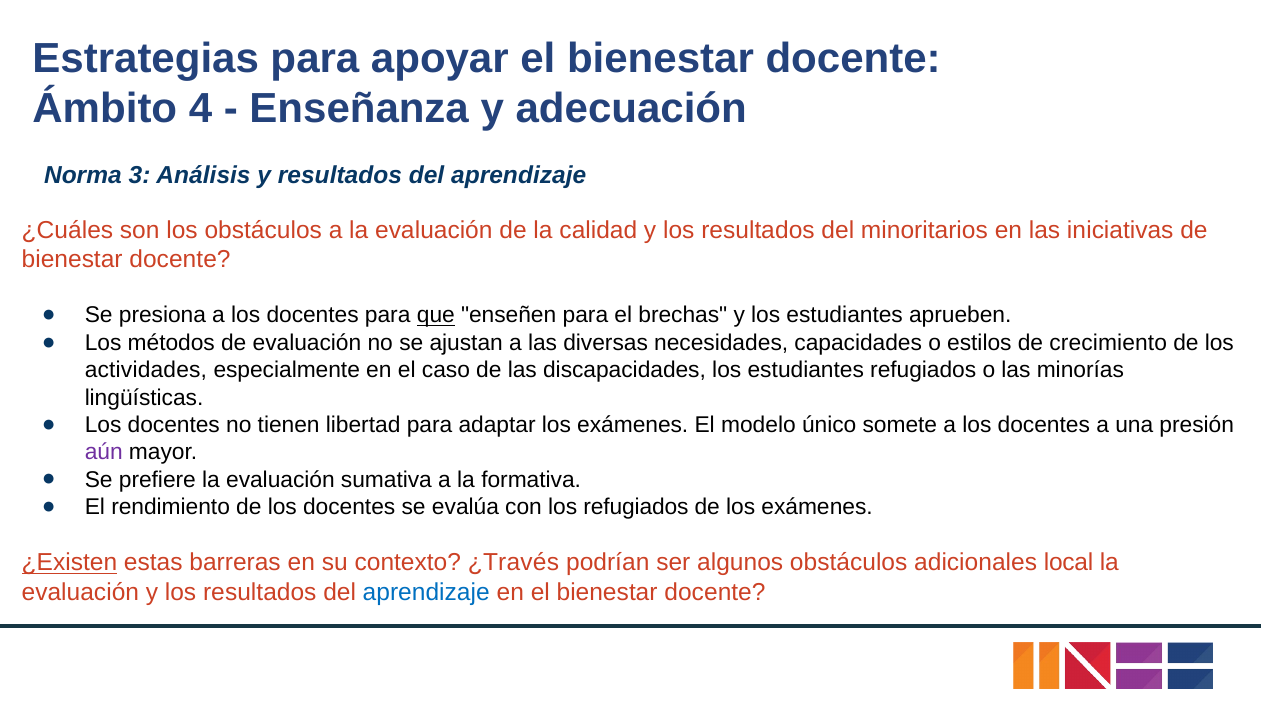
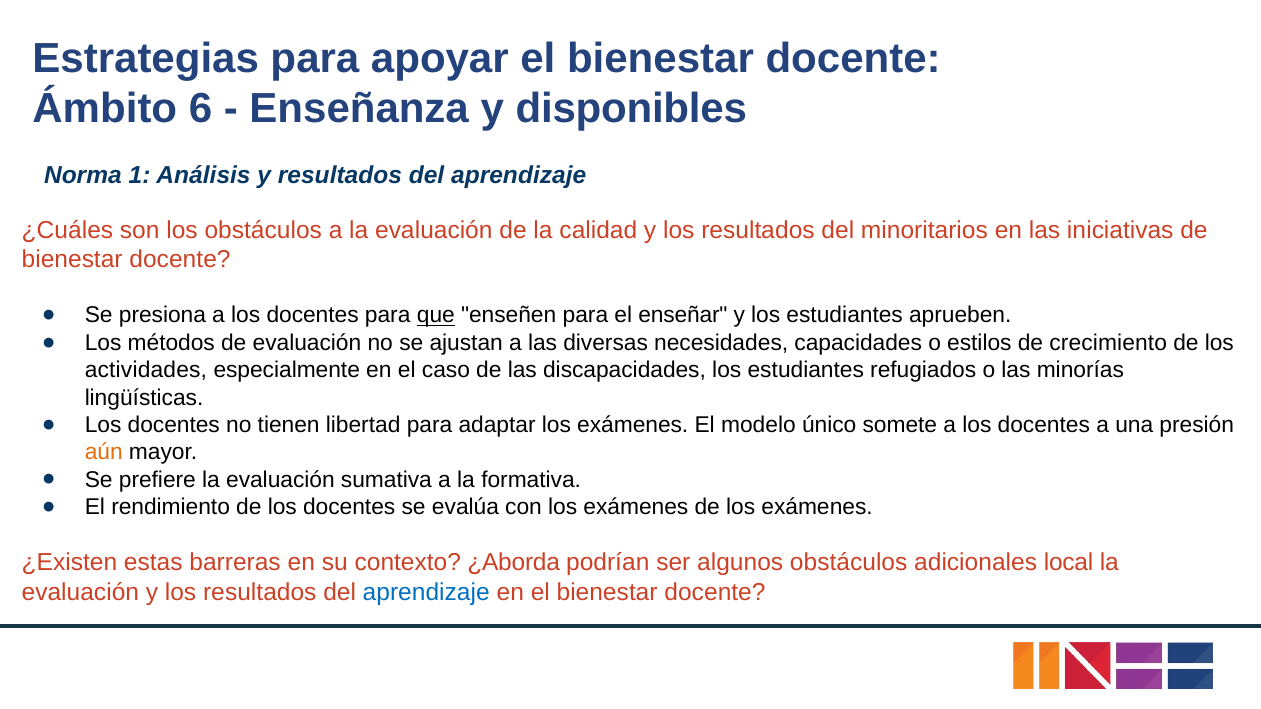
4: 4 -> 6
adecuación: adecuación -> disponibles
3: 3 -> 1
brechas: brechas -> enseñar
aún colour: purple -> orange
con los refugiados: refugiados -> exámenes
¿Existen underline: present -> none
¿Través: ¿Través -> ¿Aborda
